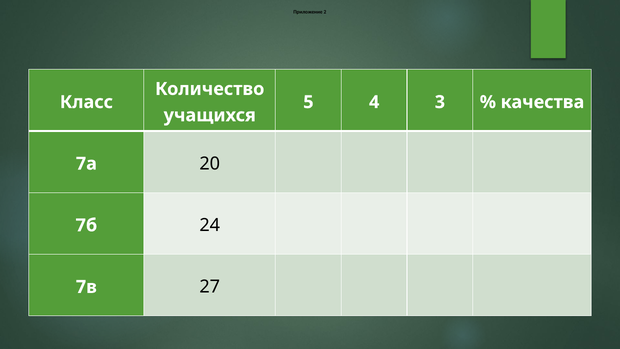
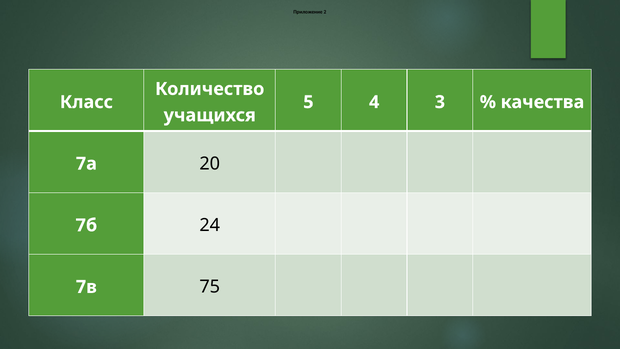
27: 27 -> 75
